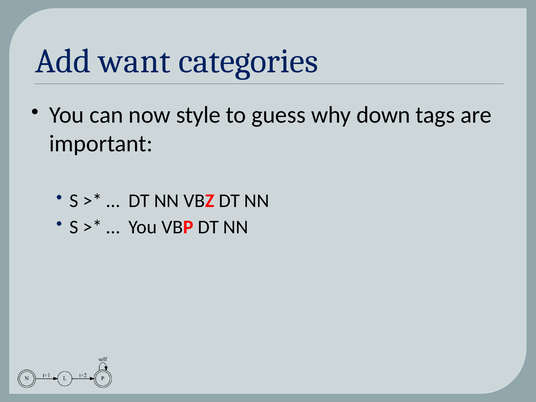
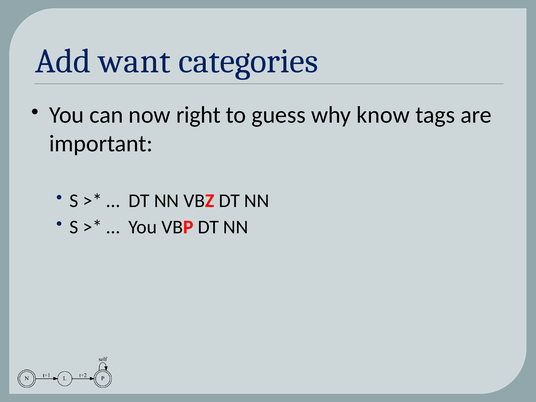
style: style -> right
down: down -> know
